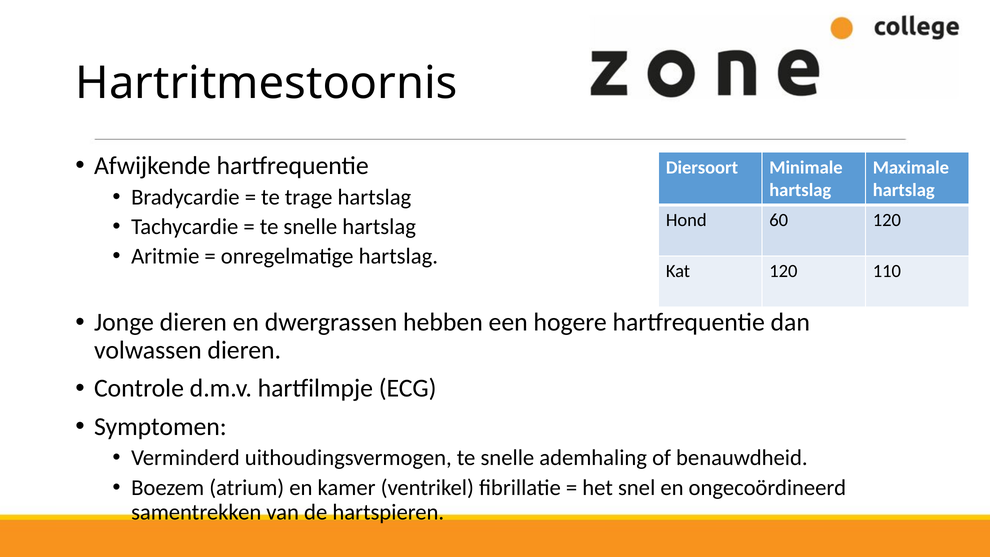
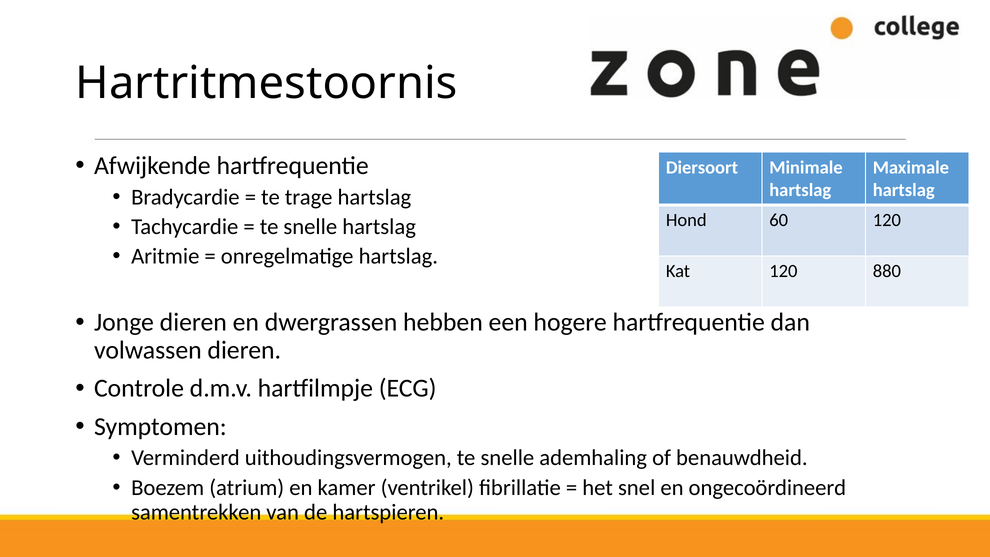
110: 110 -> 880
